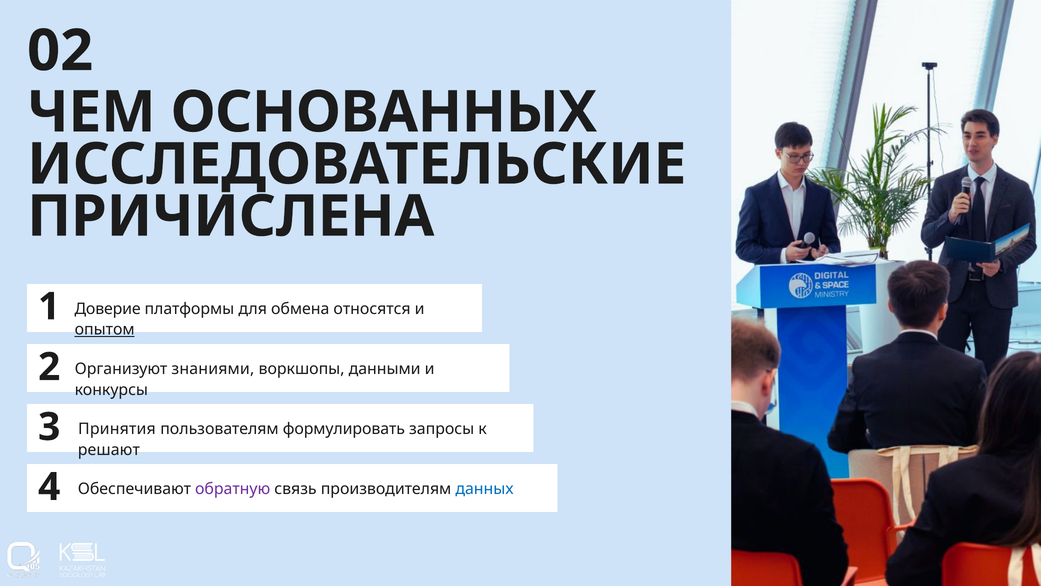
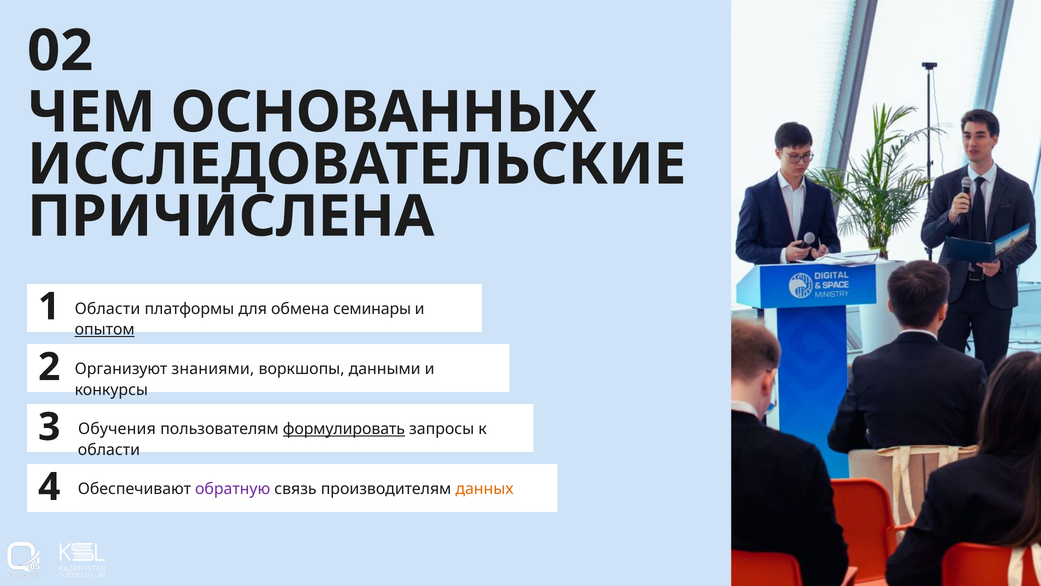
Доверие at (108, 309): Доверие -> Области
относятся: относятся -> семинары
Принятия: Принятия -> Обучения
формулировать underline: none -> present
решают at (109, 449): решают -> области
данных colour: blue -> orange
